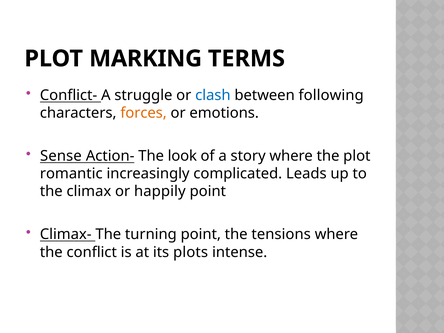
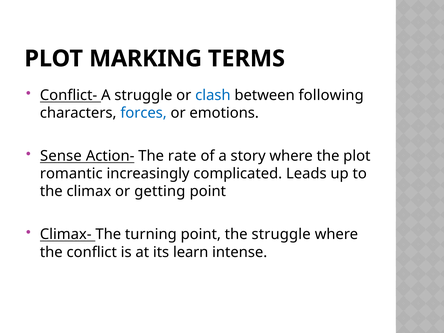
forces colour: orange -> blue
look: look -> rate
happily: happily -> getting
the tensions: tensions -> struggle
plots: plots -> learn
